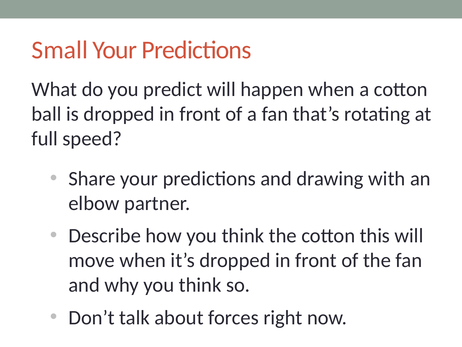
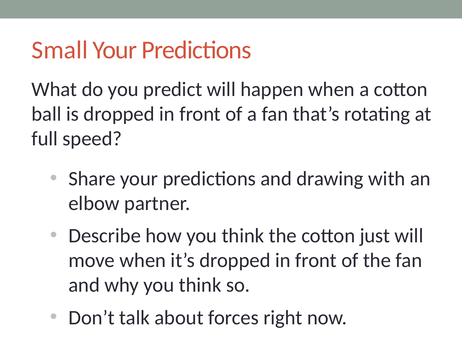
this: this -> just
